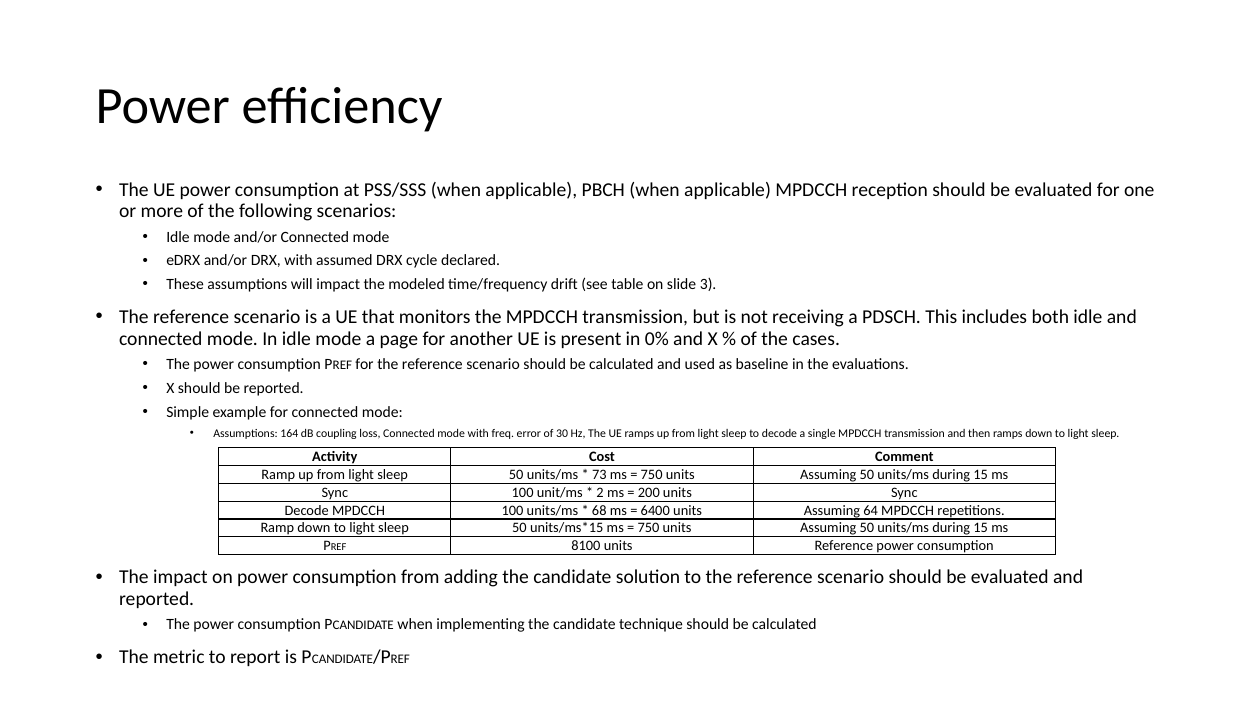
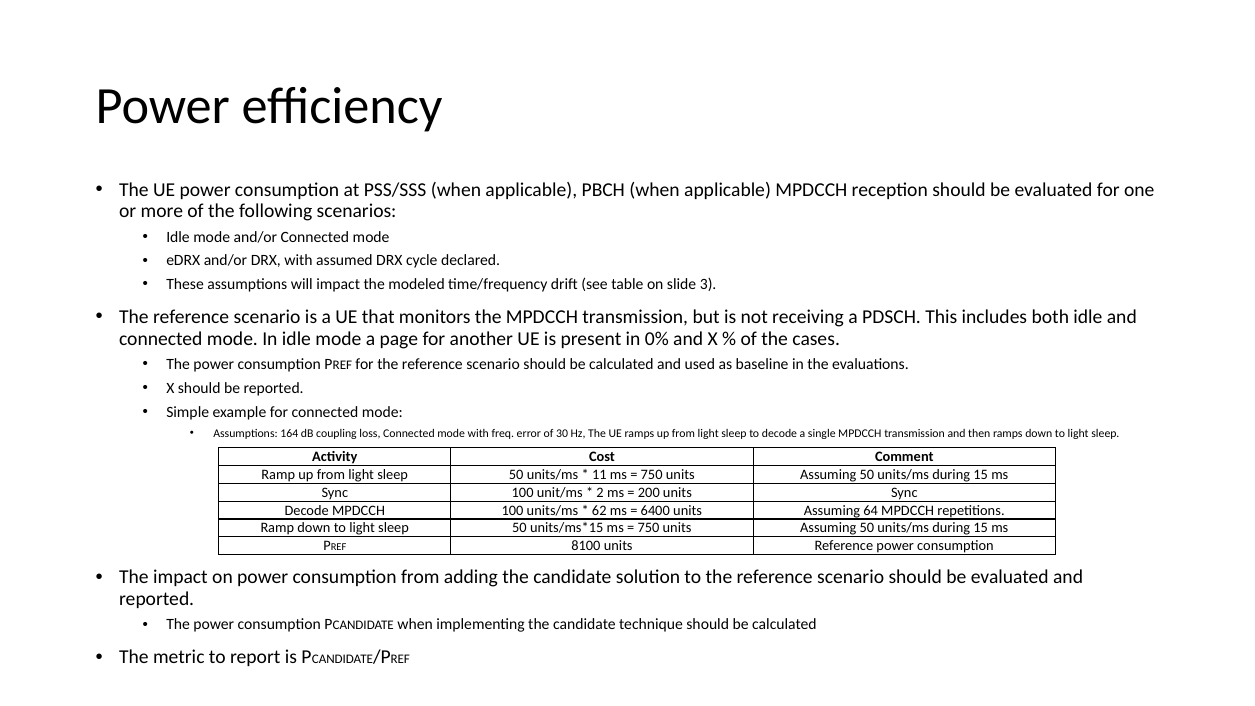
73: 73 -> 11
68: 68 -> 62
